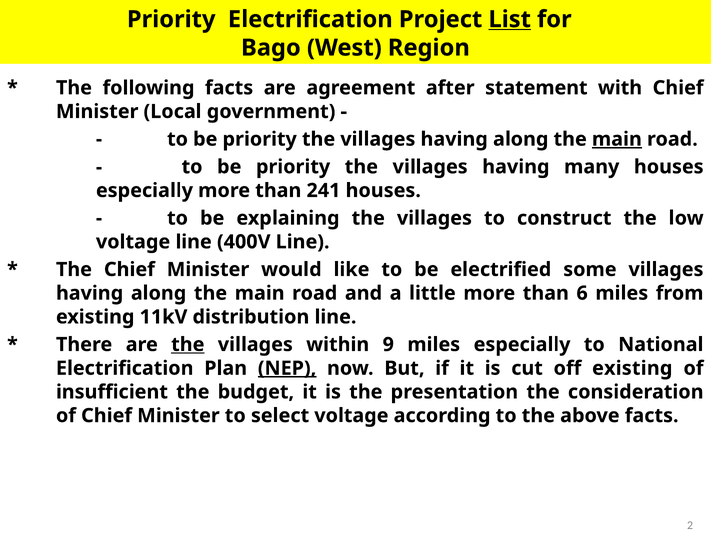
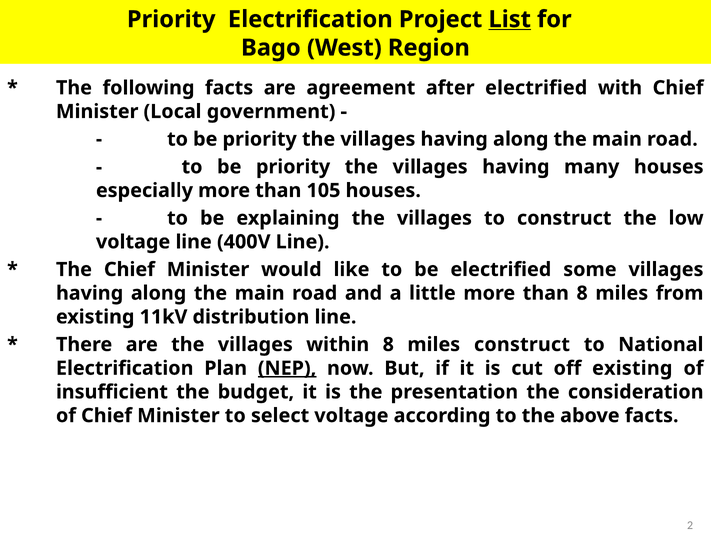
after statement: statement -> electrified
main at (617, 139) underline: present -> none
241: 241 -> 105
than 6: 6 -> 8
the at (188, 345) underline: present -> none
within 9: 9 -> 8
miles especially: especially -> construct
